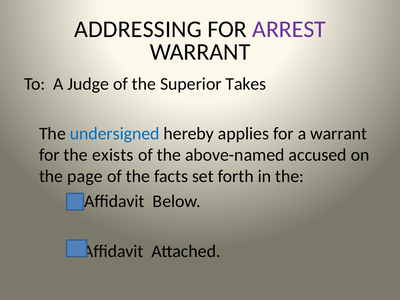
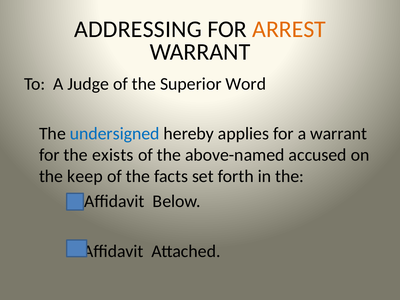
ARREST colour: purple -> orange
Takes: Takes -> Word
page: page -> keep
